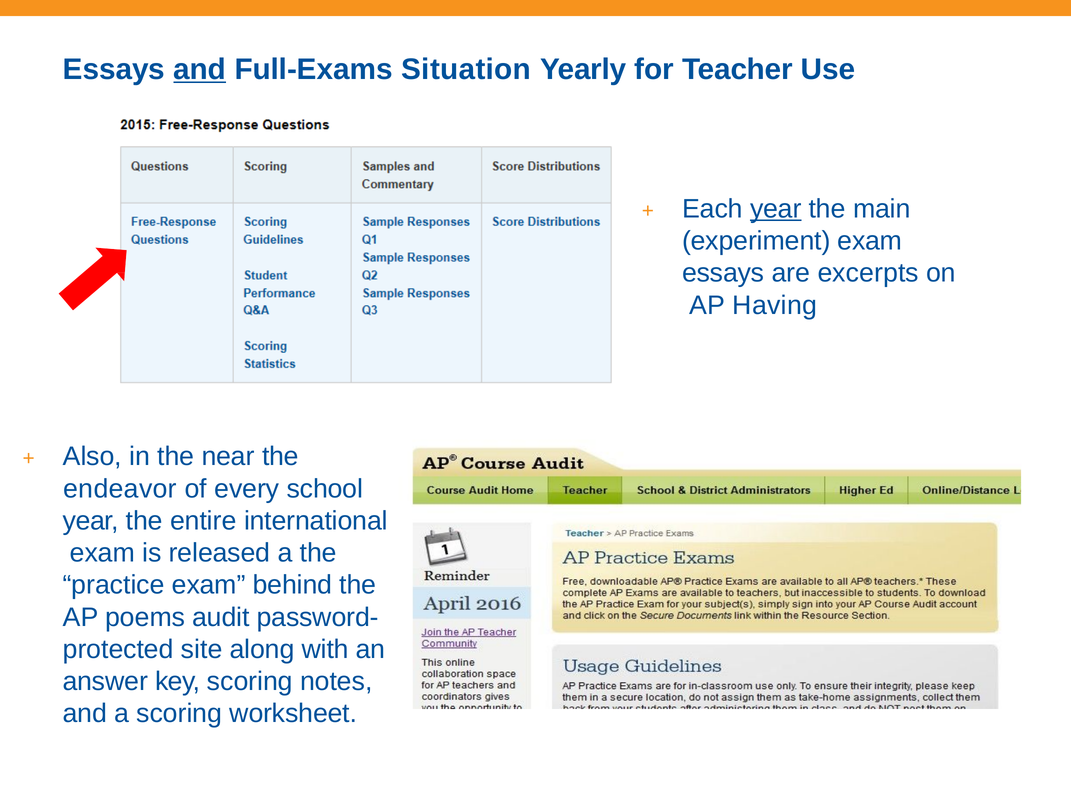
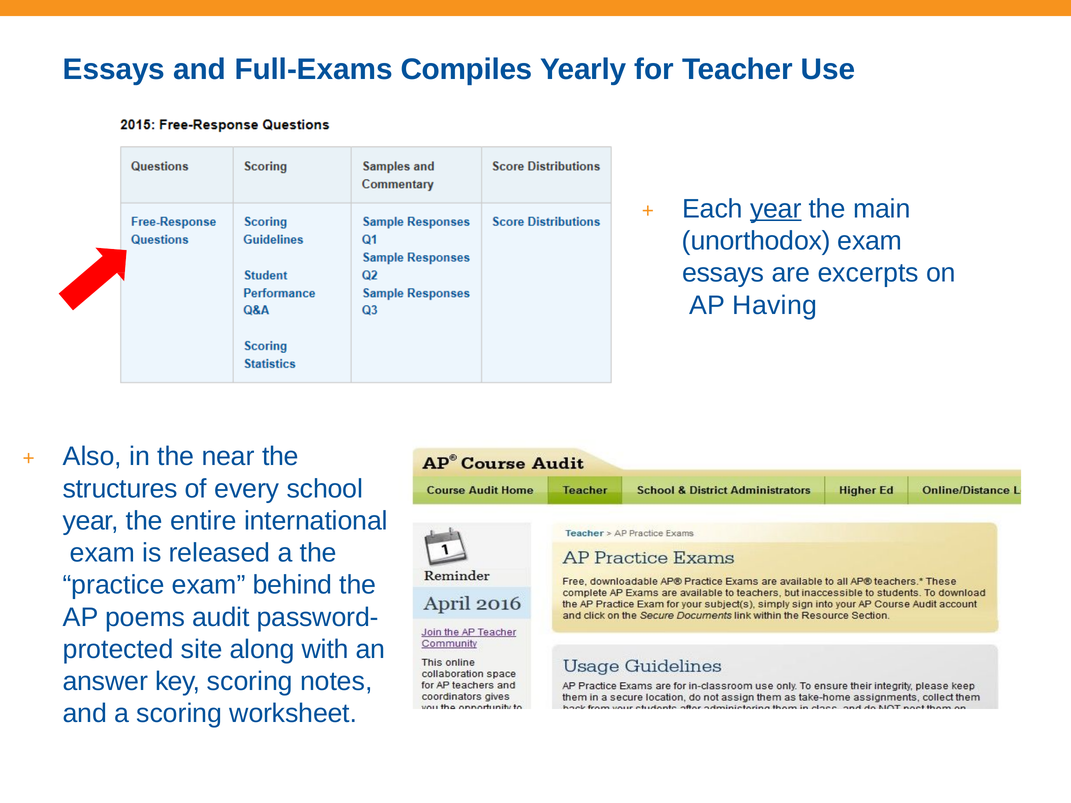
and at (200, 69) underline: present -> none
Situation: Situation -> Compiles
experiment: experiment -> unorthodox
endeavor: endeavor -> structures
